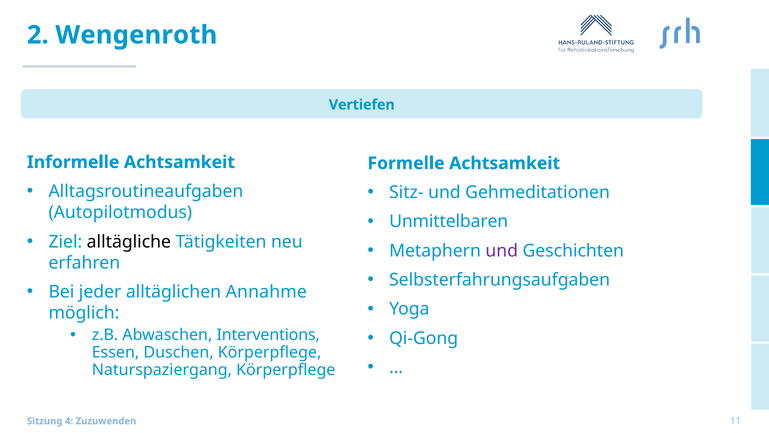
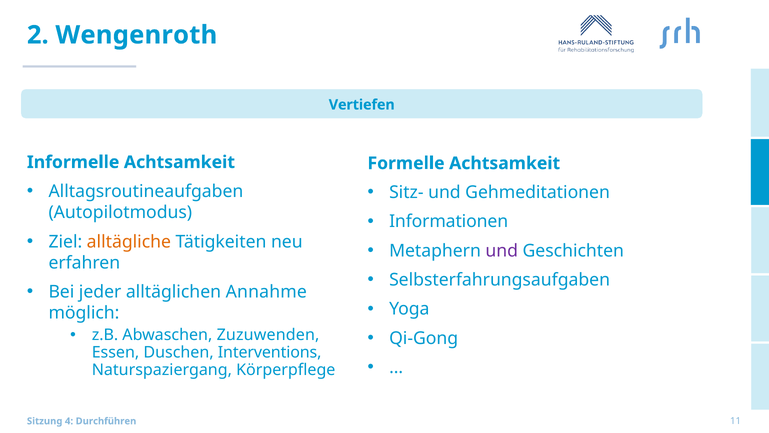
Unmittelbaren: Unmittelbaren -> Informationen
alltägliche colour: black -> orange
Interventions: Interventions -> Zuzuwenden
Duschen Körperpflege: Körperpflege -> Interventions
Zuzuwenden: Zuzuwenden -> Durchführen
